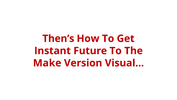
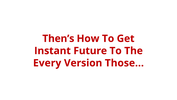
Make: Make -> Every
Visual: Visual -> Those
